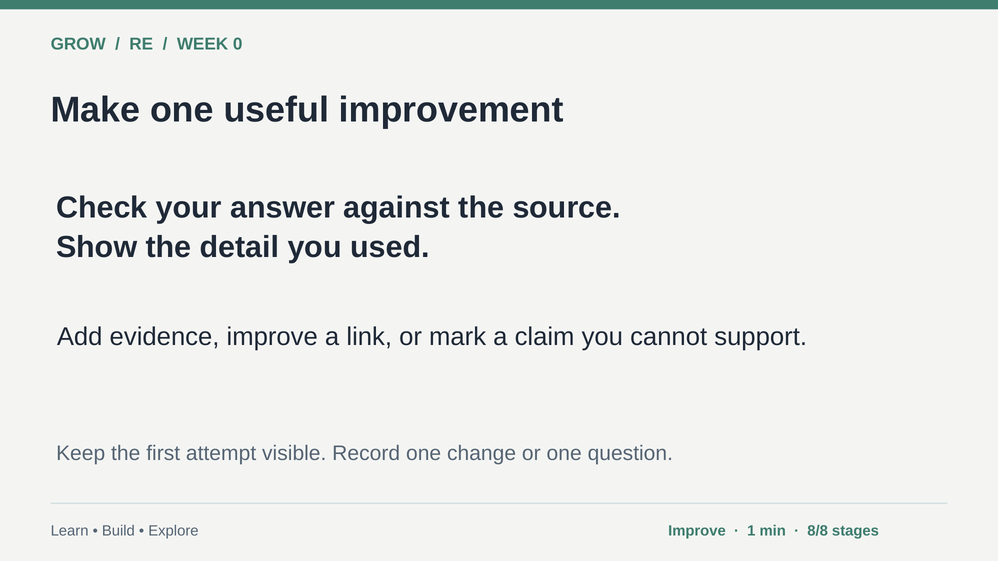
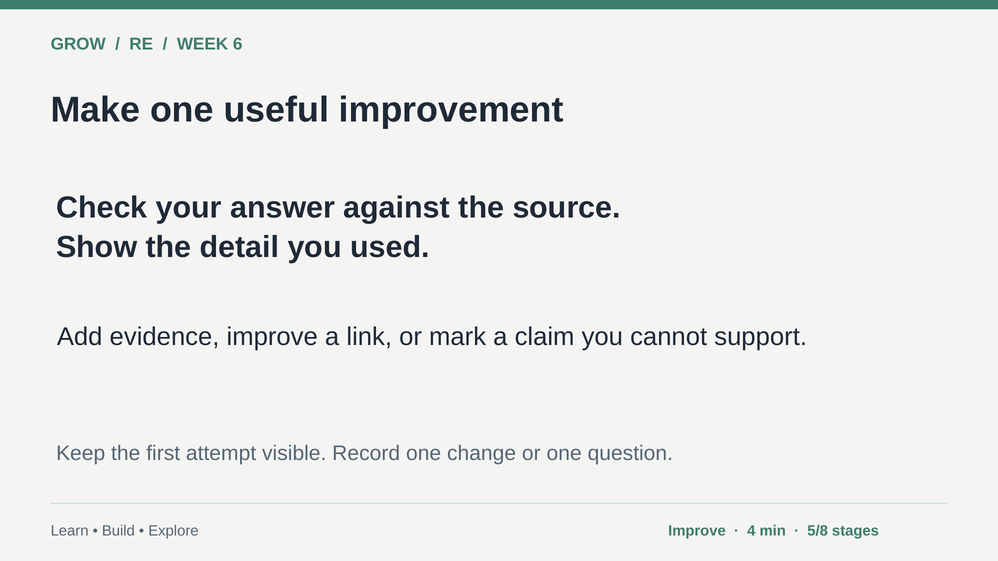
0: 0 -> 6
1: 1 -> 4
8/8: 8/8 -> 5/8
